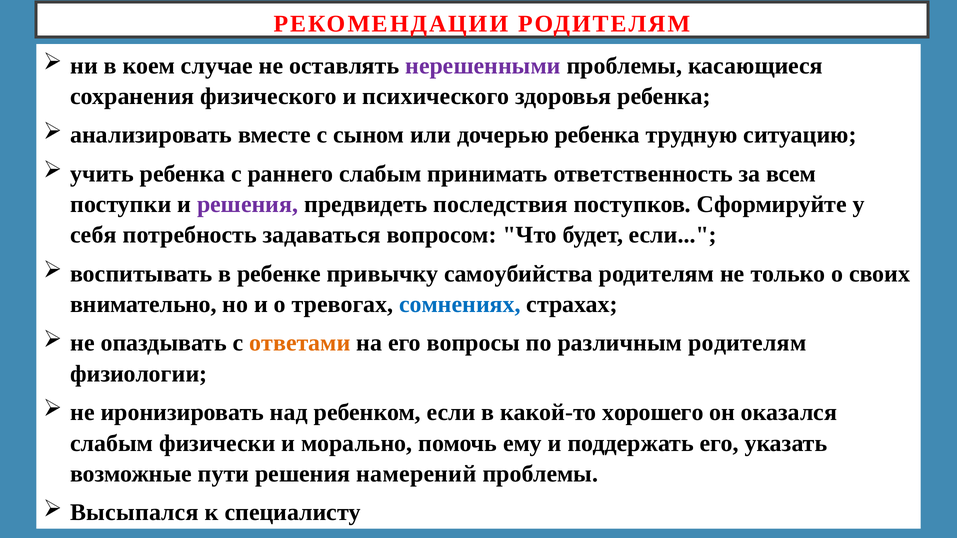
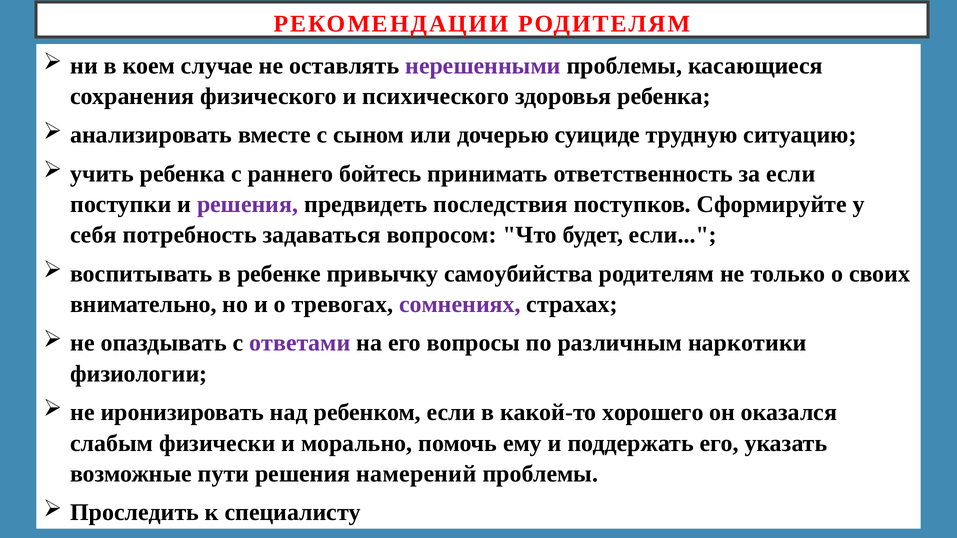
дочерью ребенка: ребенка -> суициде
раннего слабым: слабым -> бойтесь
за всем: всем -> если
сомнениях colour: blue -> purple
ответами colour: orange -> purple
различным родителям: родителям -> наркотики
Высыпался: Высыпался -> Проследить
